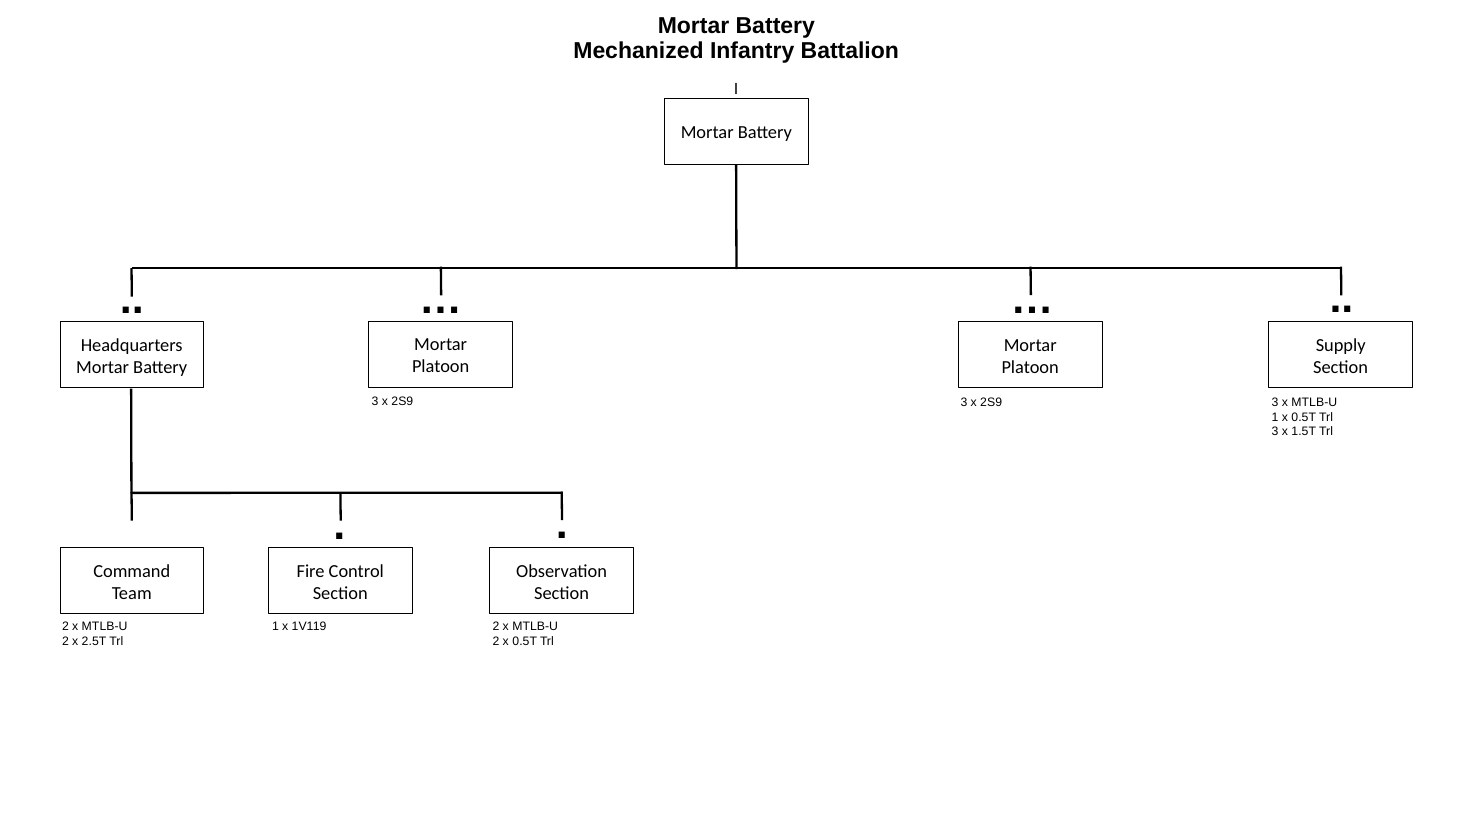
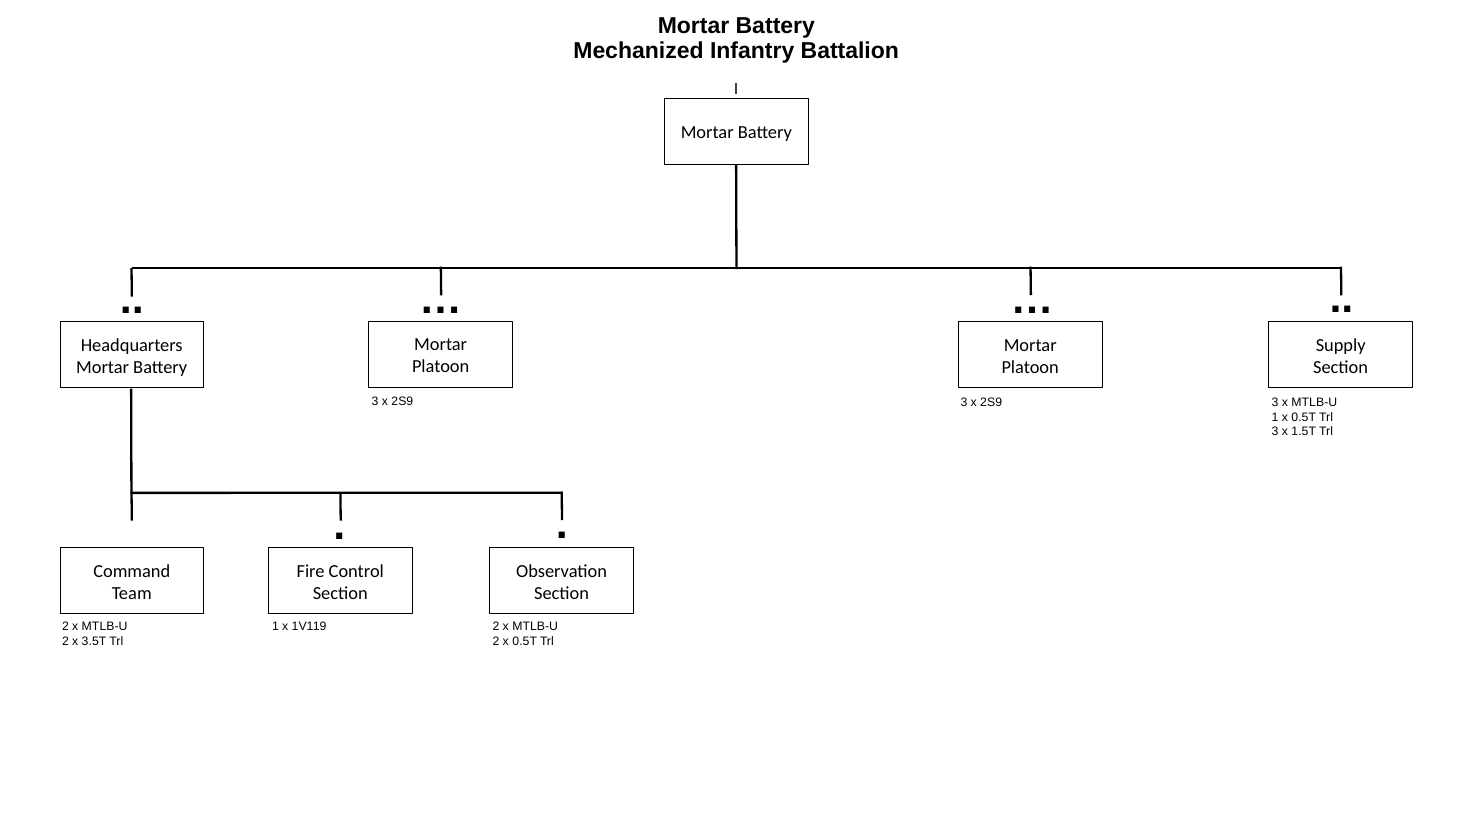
2.5T: 2.5T -> 3.5T
